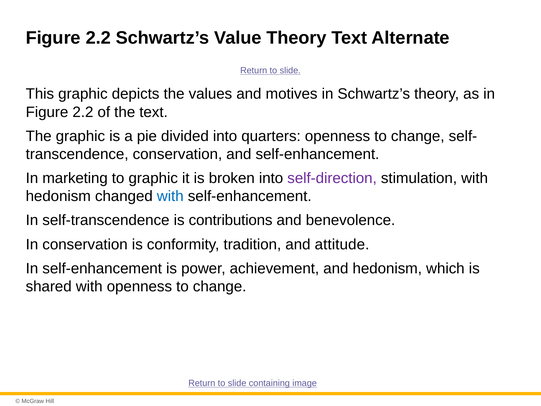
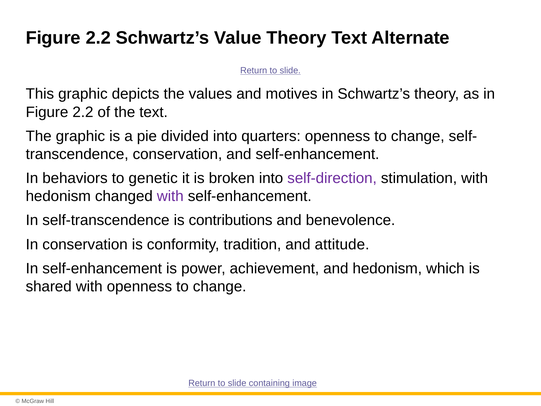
marketing: marketing -> behaviors
to graphic: graphic -> genetic
with at (170, 196) colour: blue -> purple
